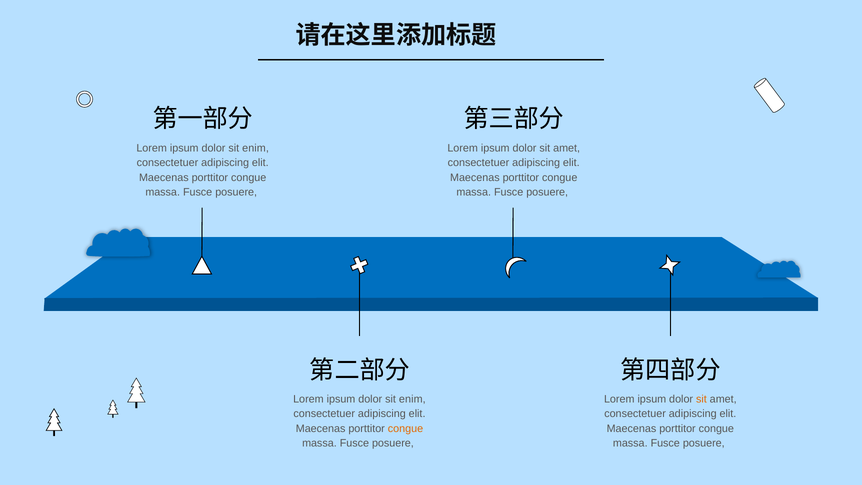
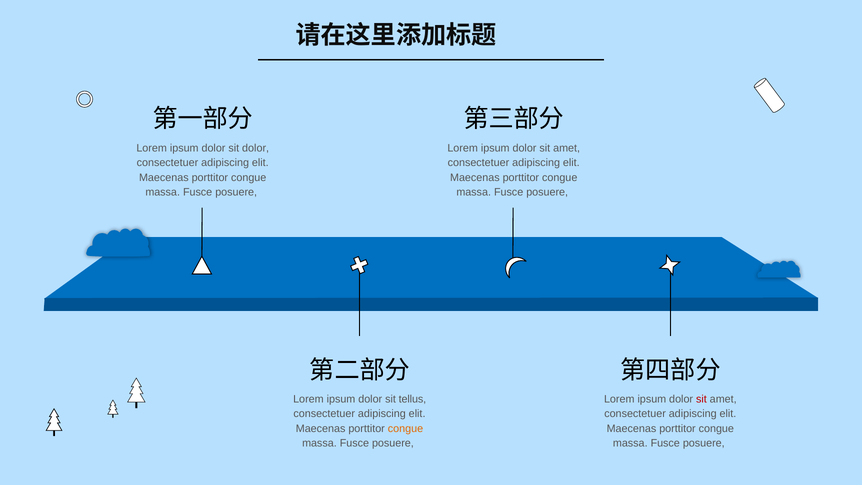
enim at (256, 148): enim -> dolor
enim at (412, 399): enim -> tellus
sit at (701, 399) colour: orange -> red
